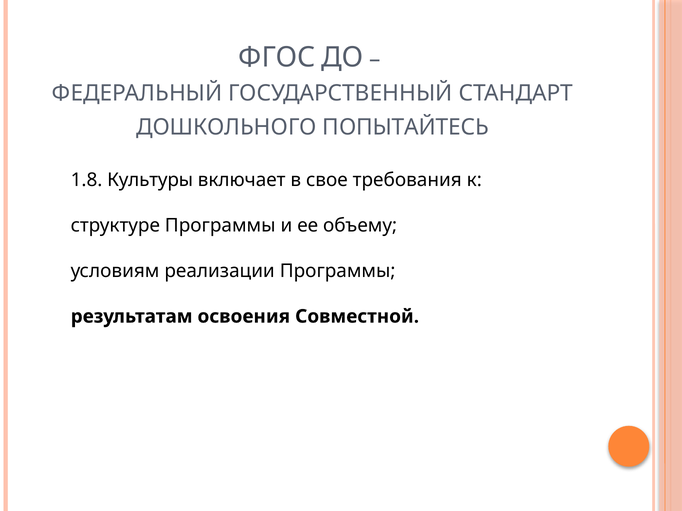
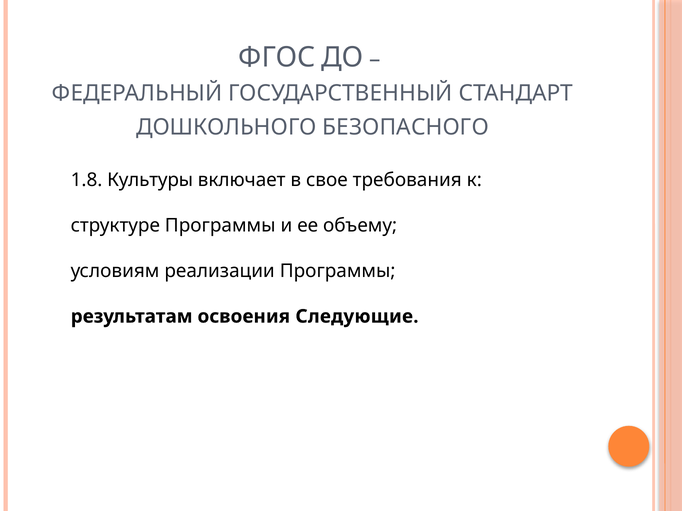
ПОПЫТАЙТЕСЬ: ПОПЫТАЙТЕСЬ -> БЕЗОПАСНОГО
Совместной: Совместной -> Следующие
